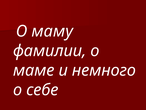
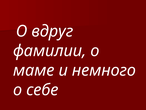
маму: маму -> вдруг
